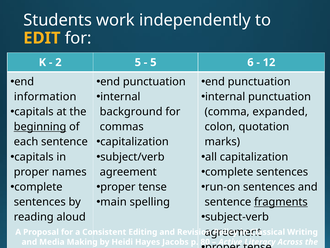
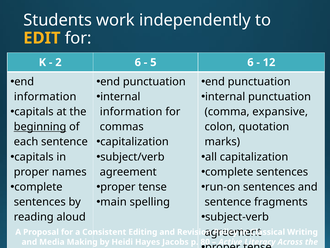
2 5: 5 -> 6
background at (131, 112): background -> information
expanded: expanded -> expansive
fragments underline: present -> none
